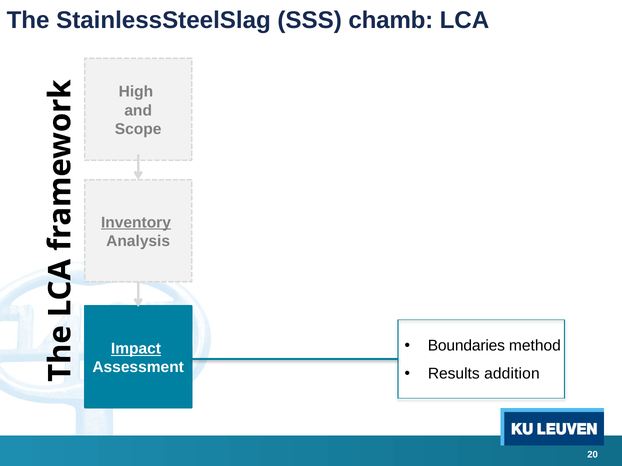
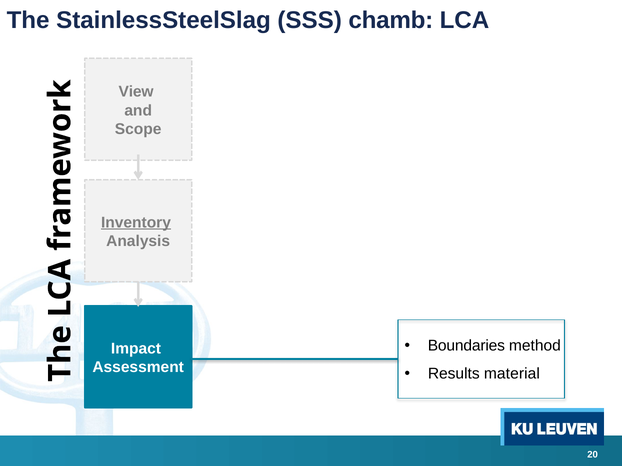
High: High -> View
Impact underline: present -> none
addition: addition -> material
